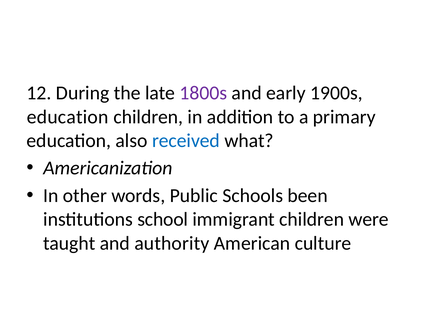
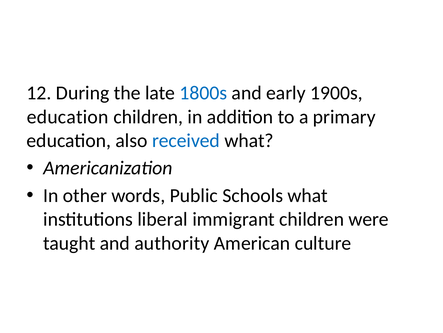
1800s colour: purple -> blue
Schools been: been -> what
school: school -> liberal
